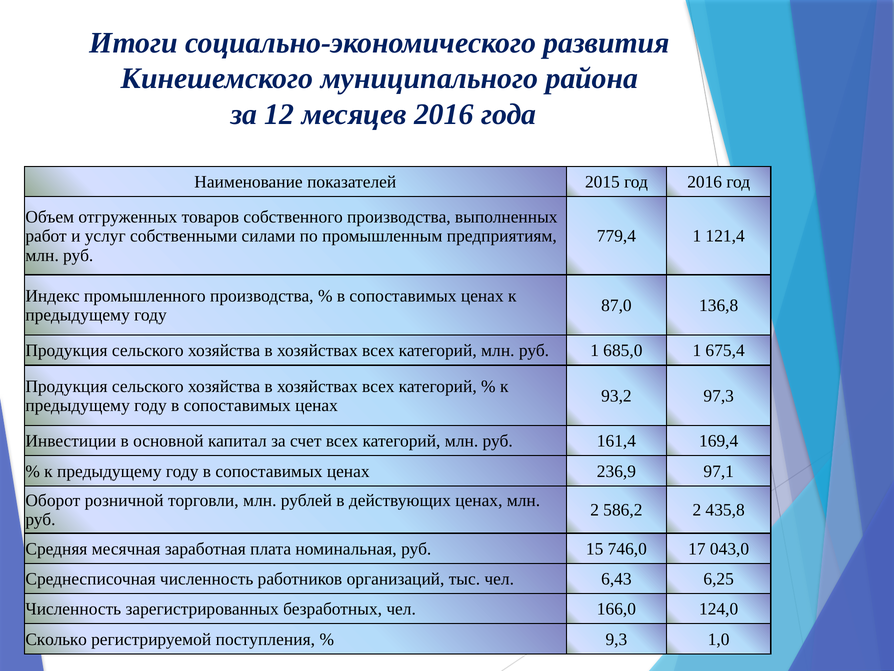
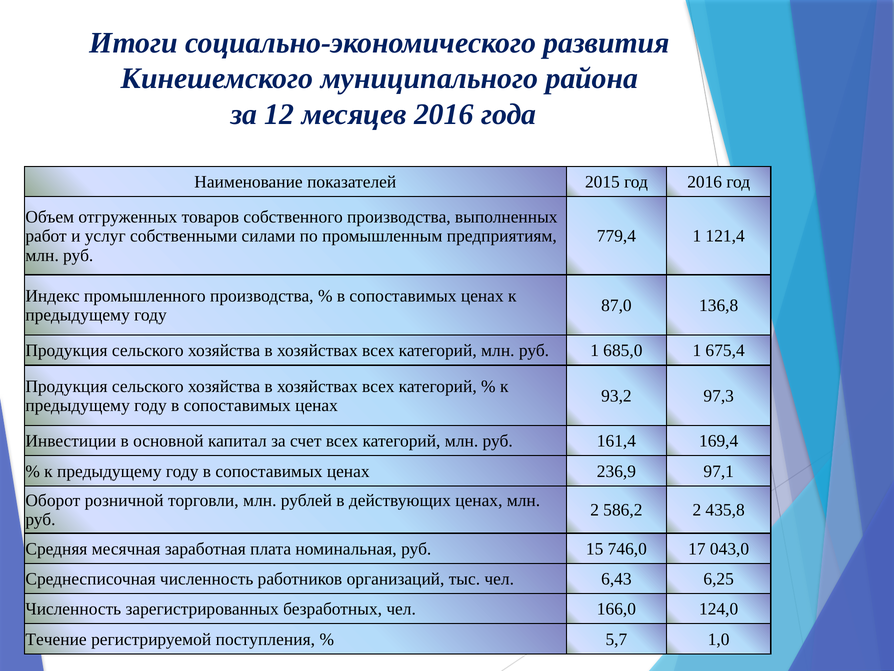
Сколько: Сколько -> Течение
9,3: 9,3 -> 5,7
